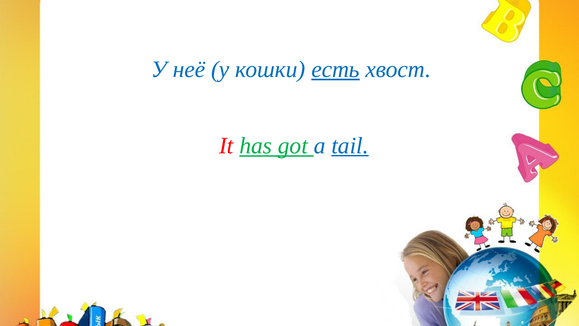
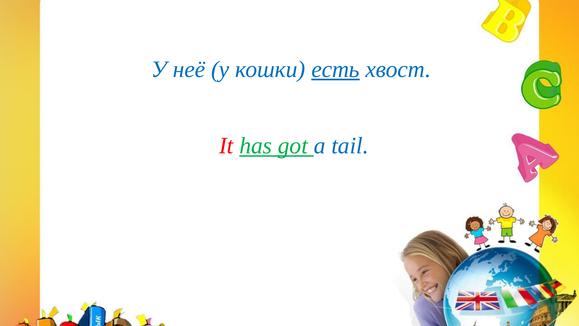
tail underline: present -> none
